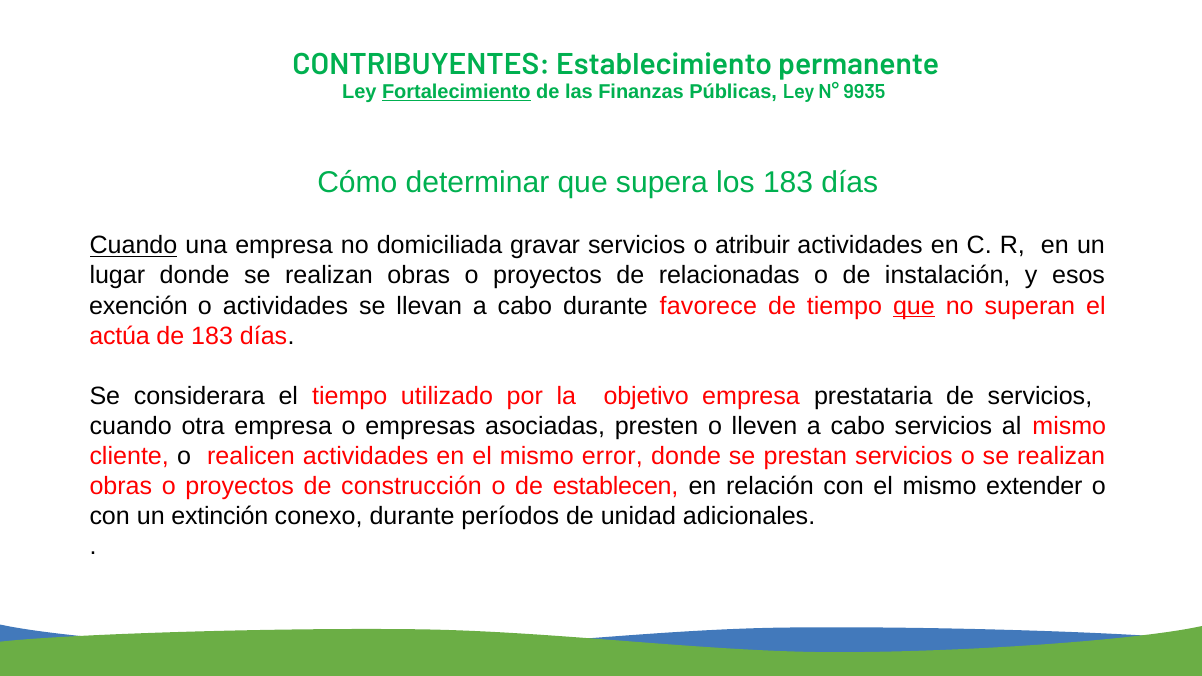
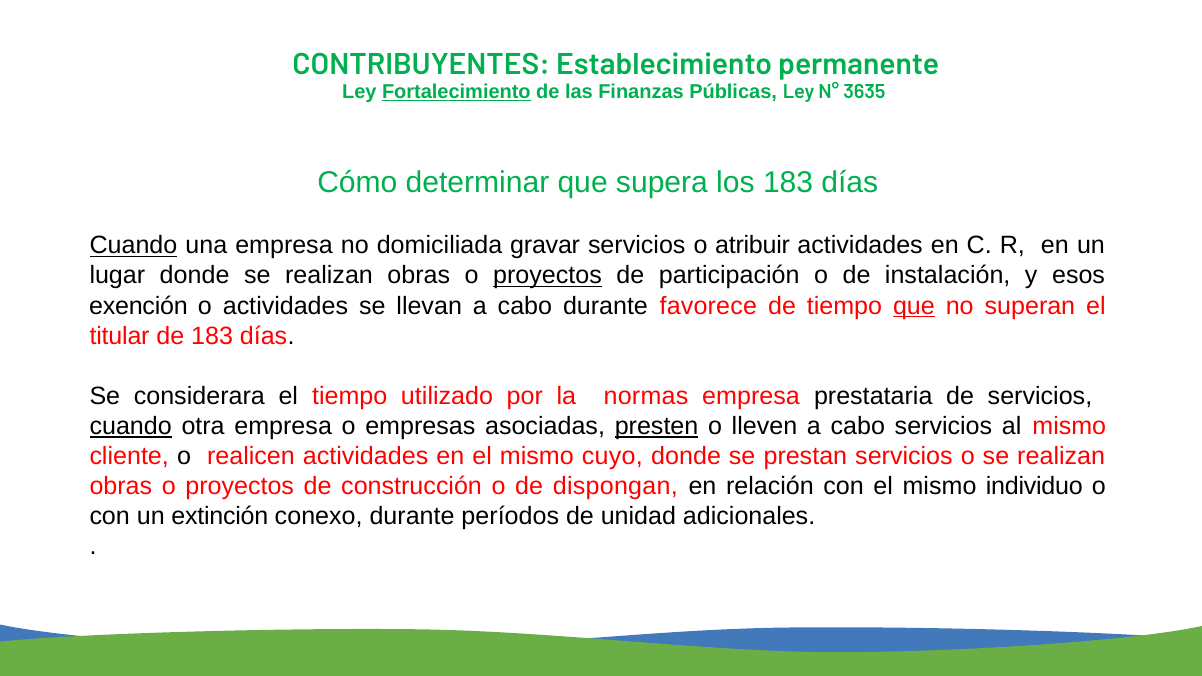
9935: 9935 -> 3635
proyectos at (547, 276) underline: none -> present
relacionadas: relacionadas -> participación
actúa: actúa -> titular
objetivo: objetivo -> normas
cuando at (131, 426) underline: none -> present
presten underline: none -> present
error: error -> cuyo
establecen: establecen -> dispongan
extender: extender -> individuo
